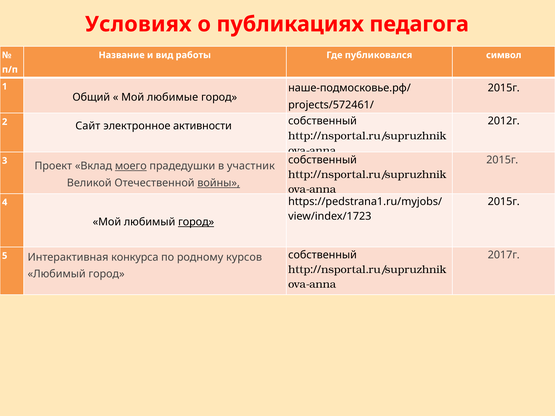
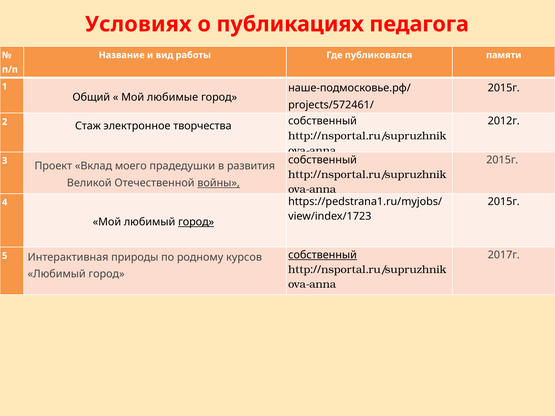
символ: символ -> памяти
Сайт: Сайт -> Стаж
активности: активности -> творчества
моего underline: present -> none
участник: участник -> развития
собственный at (323, 255) underline: none -> present
конкурса: конкурса -> природы
